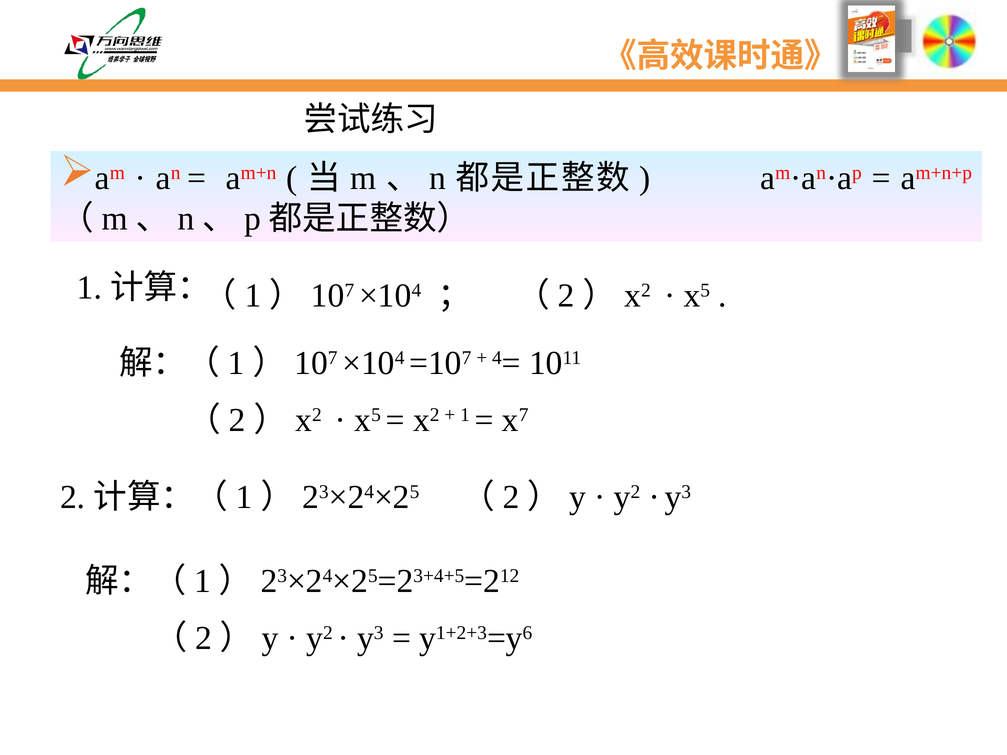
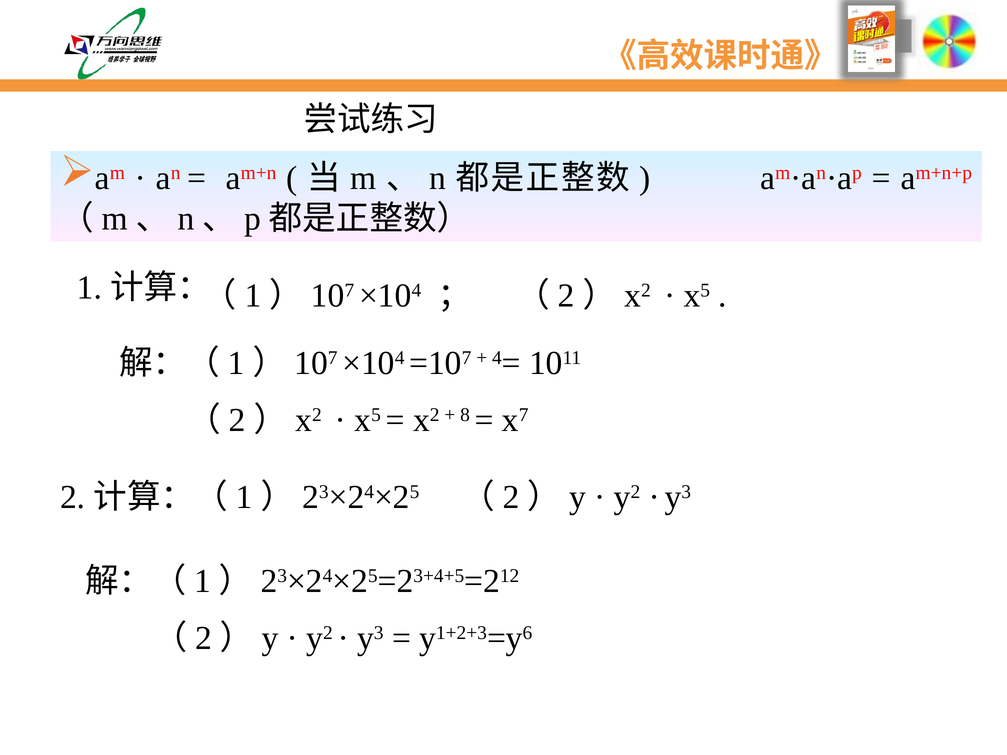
1: 1 -> 8
